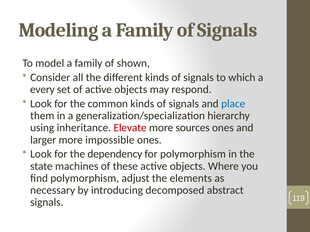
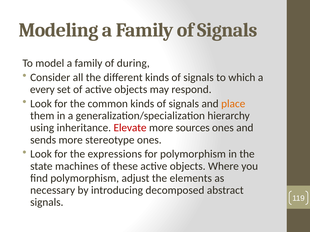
shown: shown -> during
place colour: blue -> orange
larger: larger -> sends
impossible: impossible -> stereotype
dependency: dependency -> expressions
